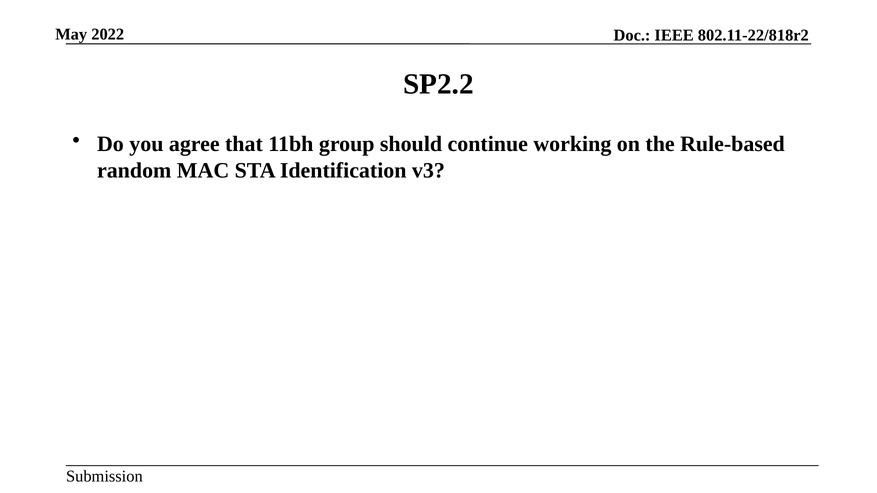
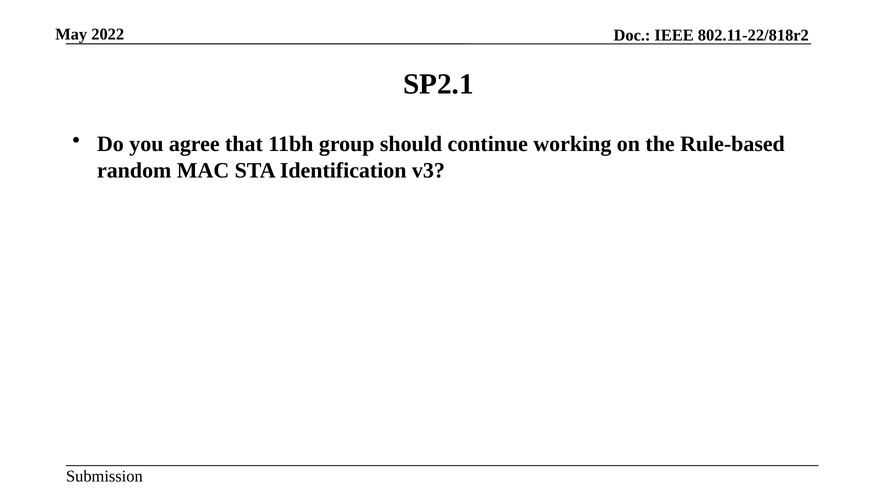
SP2.2: SP2.2 -> SP2.1
